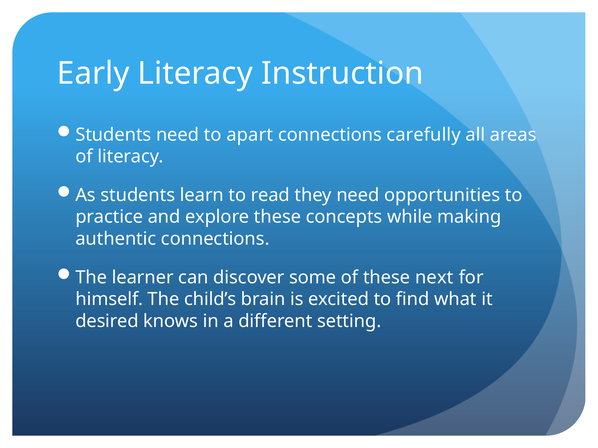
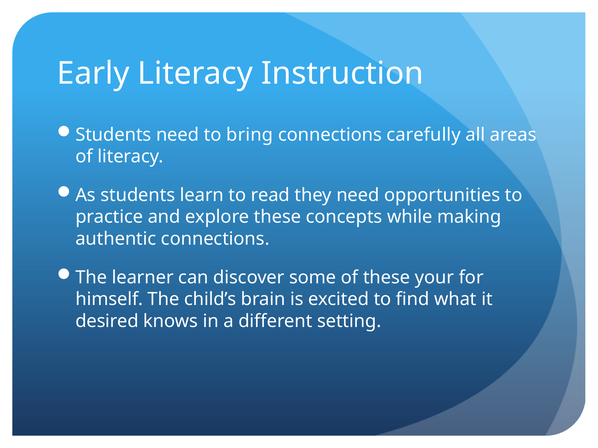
apart: apart -> bring
next: next -> your
